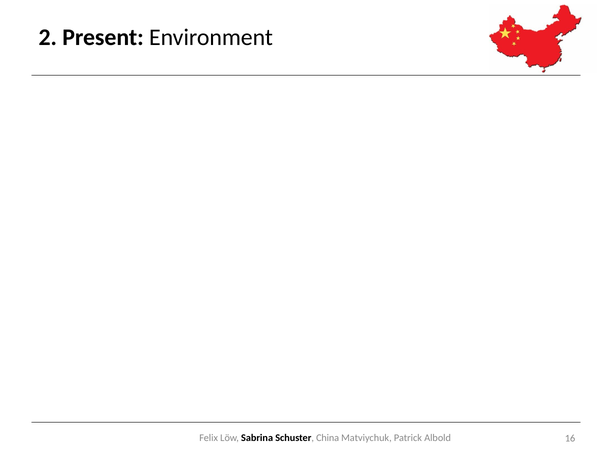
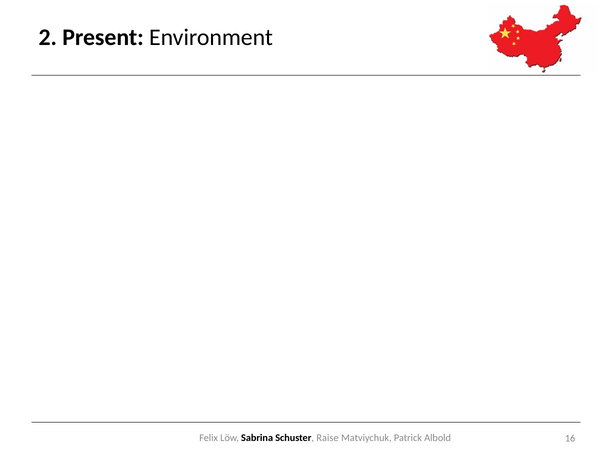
China: China -> Raise
